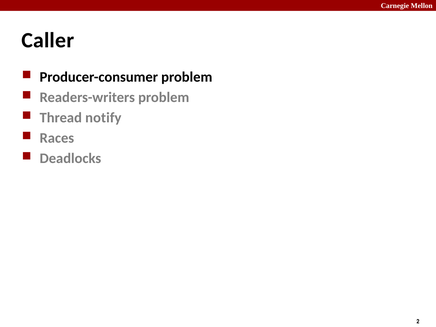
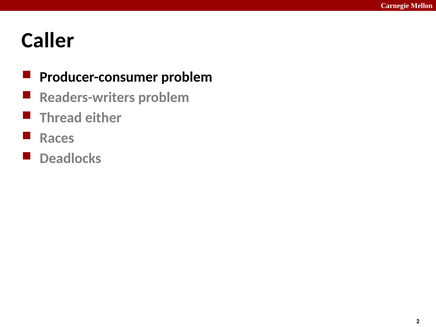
notify: notify -> either
